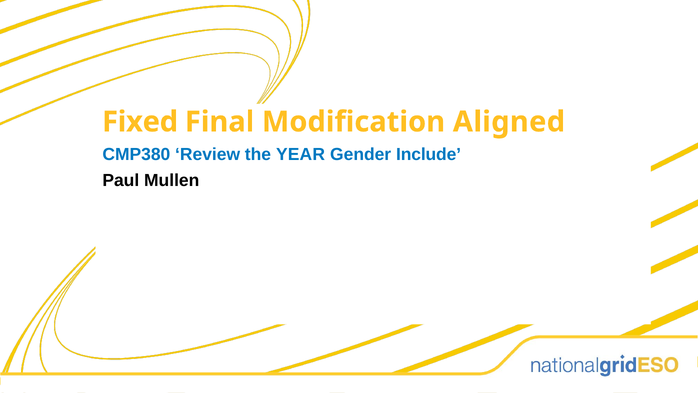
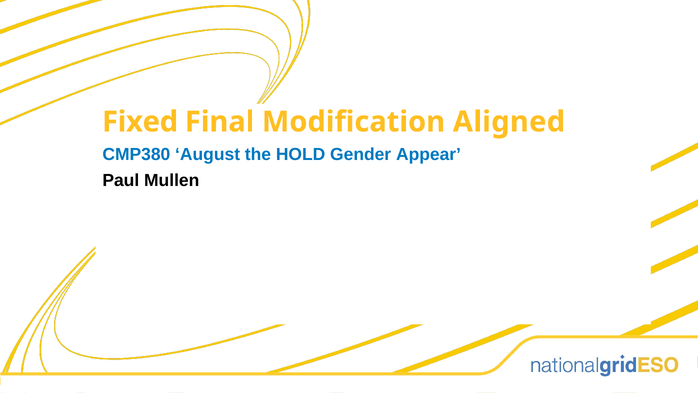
Review: Review -> August
YEAR: YEAR -> HOLD
Include: Include -> Appear
